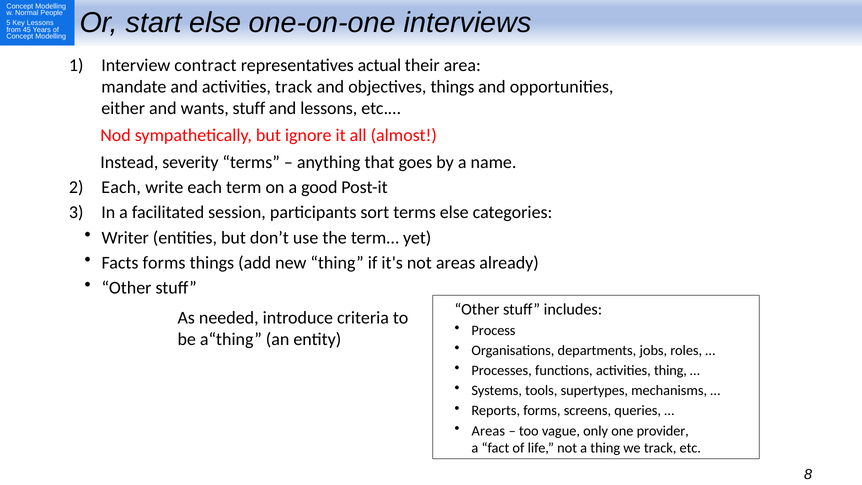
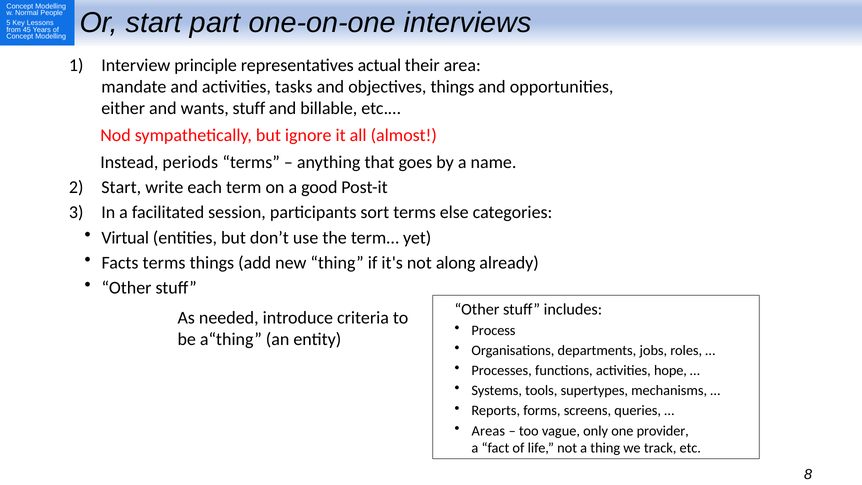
start else: else -> part
contract: contract -> principle
activities track: track -> tasks
and lessons: lessons -> billable
severity: severity -> periods
Each at (121, 187): Each -> Start
Writer: Writer -> Virtual
Facts forms: forms -> terms
not areas: areas -> along
activities thing: thing -> hope
